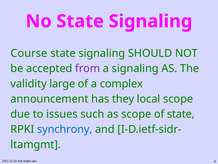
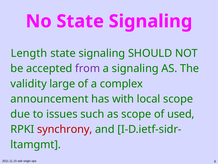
Course: Course -> Length
they: they -> with
of state: state -> used
synchrony colour: blue -> red
